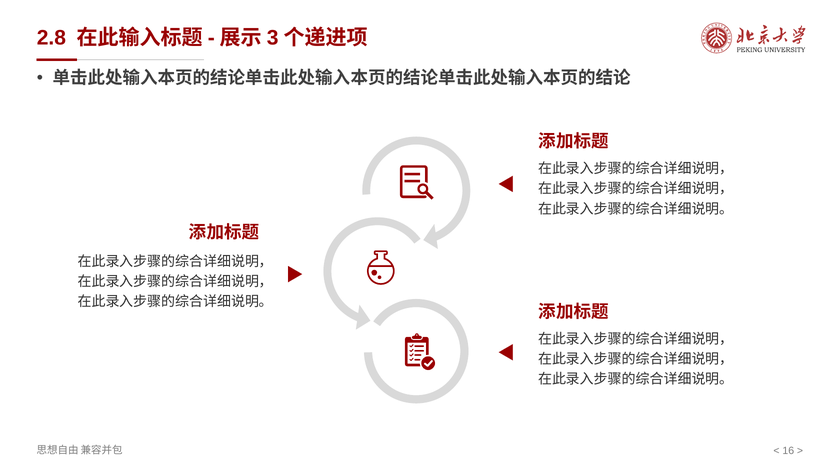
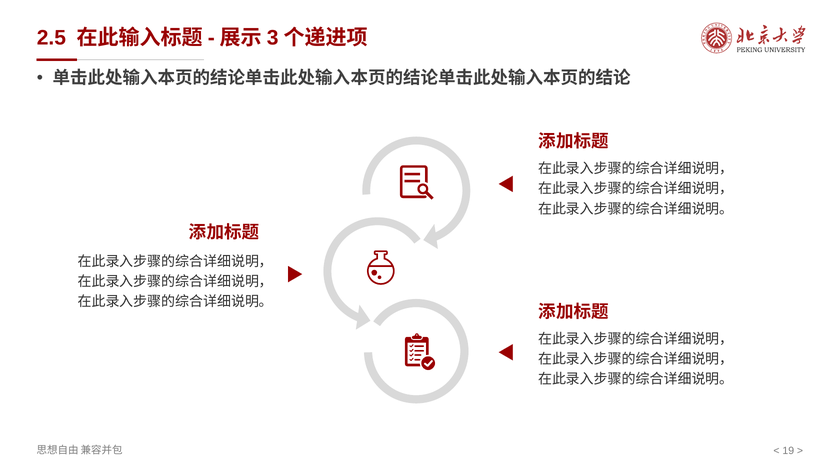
2.8: 2.8 -> 2.5
16: 16 -> 19
